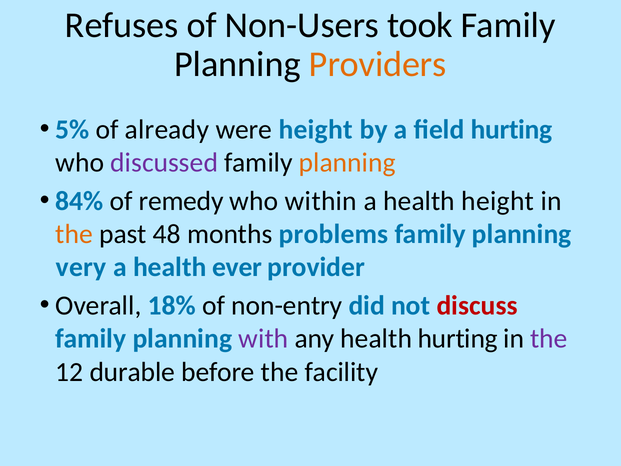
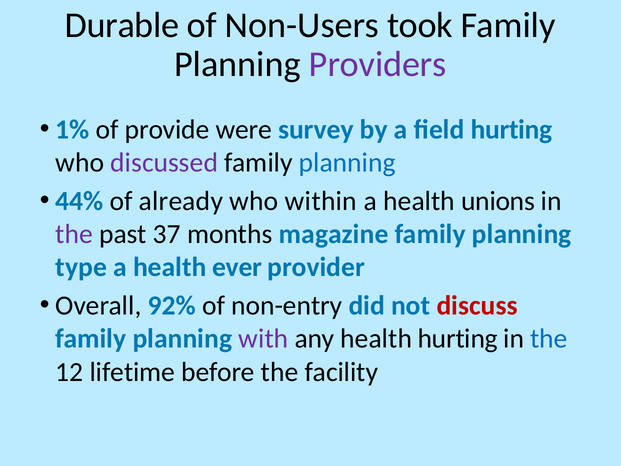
Refuses: Refuses -> Durable
Providers colour: orange -> purple
5%: 5% -> 1%
already: already -> provide
were height: height -> survey
planning at (347, 163) colour: orange -> blue
84%: 84% -> 44%
remedy: remedy -> already
health height: height -> unions
the at (74, 234) colour: orange -> purple
48: 48 -> 37
problems: problems -> magazine
very: very -> type
18%: 18% -> 92%
the at (549, 339) colour: purple -> blue
durable: durable -> lifetime
